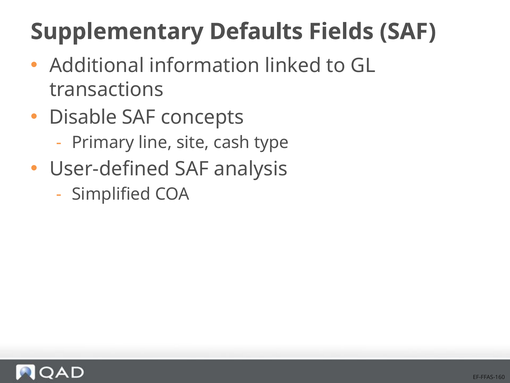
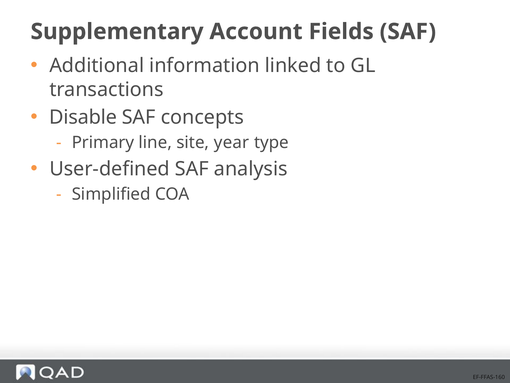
Defaults: Defaults -> Account
cash: cash -> year
